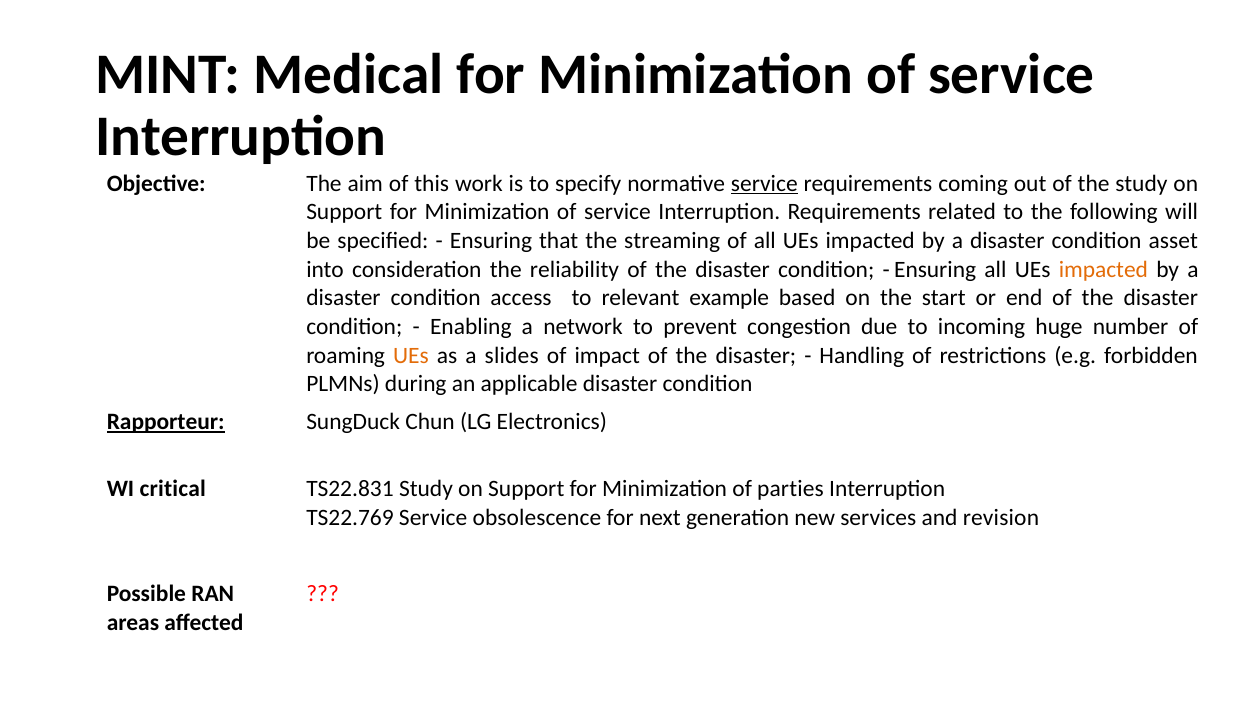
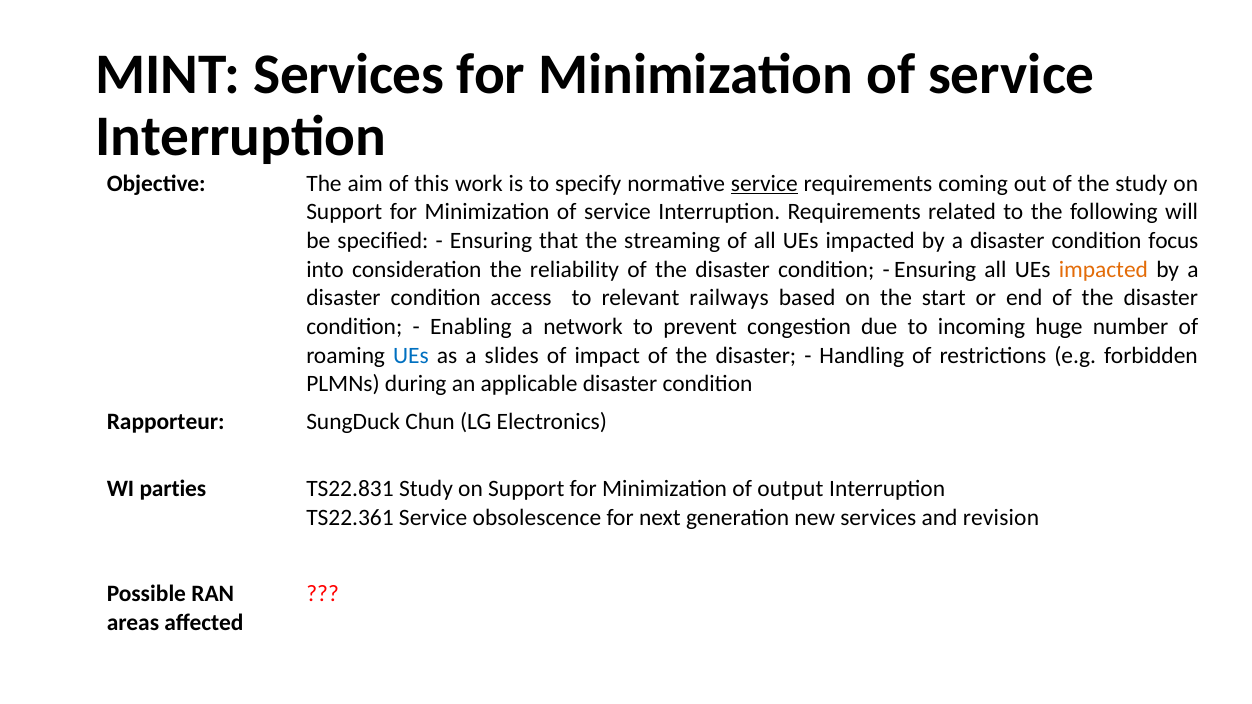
MINT Medical: Medical -> Services
asset: asset -> focus
example: example -> railways
UEs at (411, 355) colour: orange -> blue
Rapporteur underline: present -> none
critical: critical -> parties
parties: parties -> output
TS22.769: TS22.769 -> TS22.361
